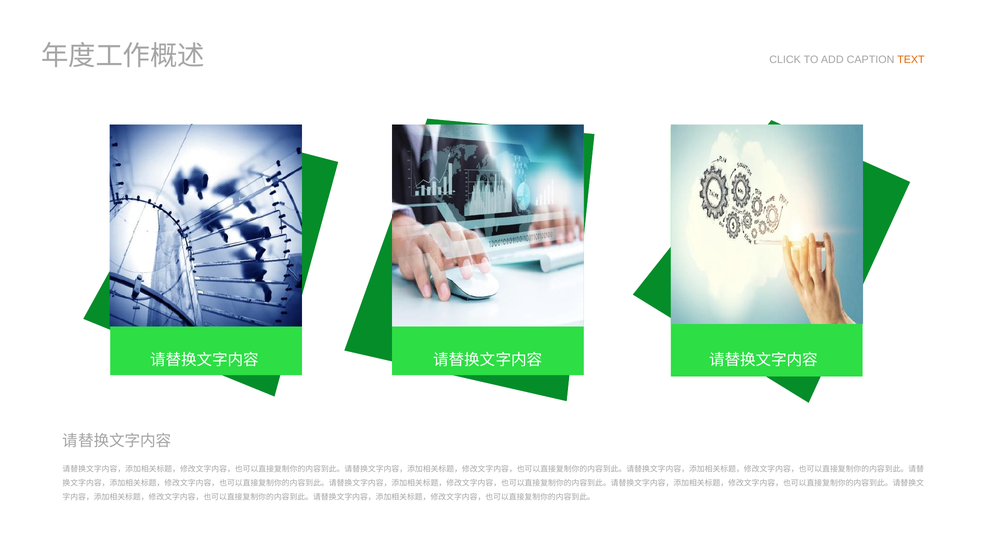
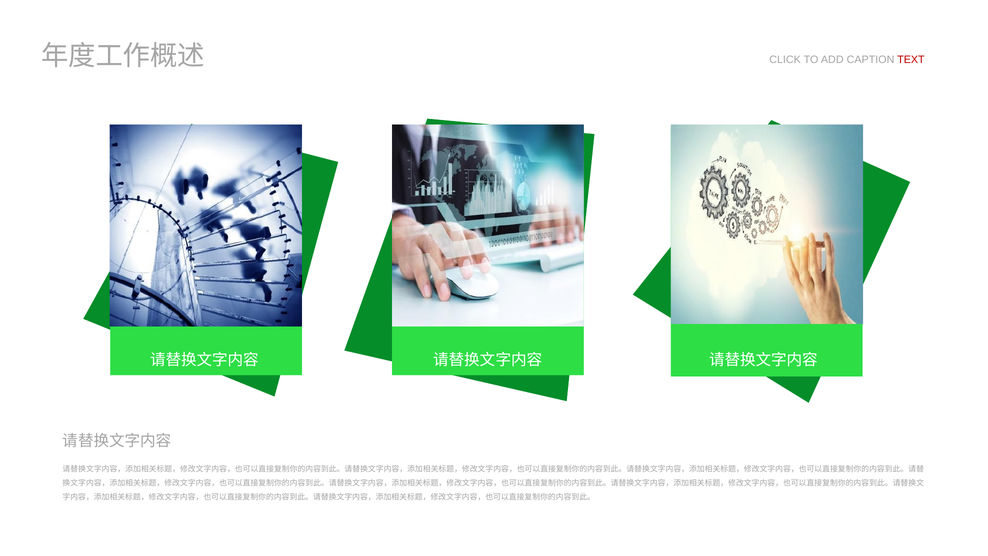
TEXT colour: orange -> red
